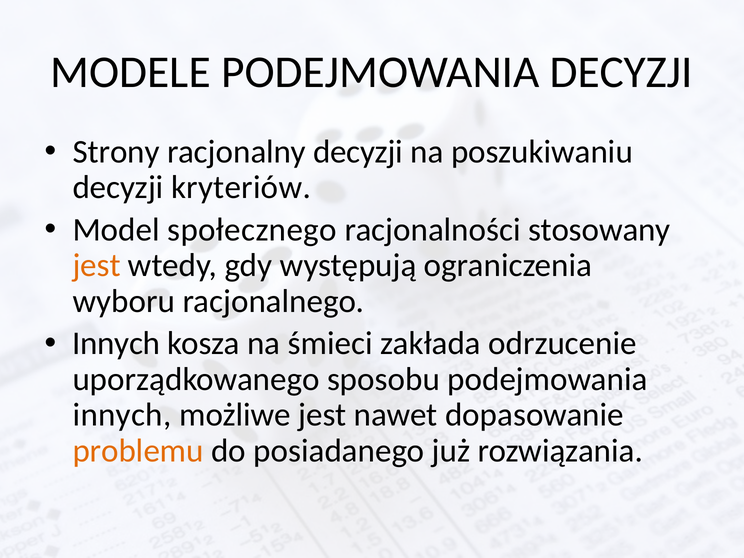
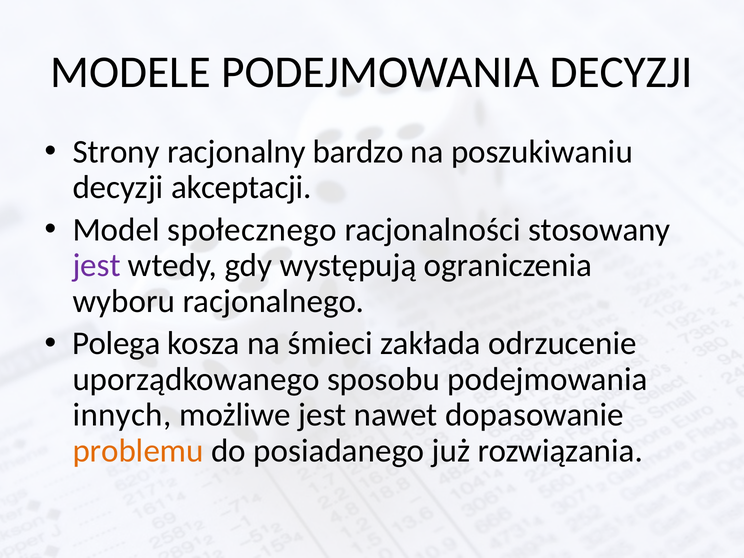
racjonalny decyzji: decyzji -> bardzo
kryteriów: kryteriów -> akceptacji
jest at (97, 265) colour: orange -> purple
Innych at (116, 344): Innych -> Polega
